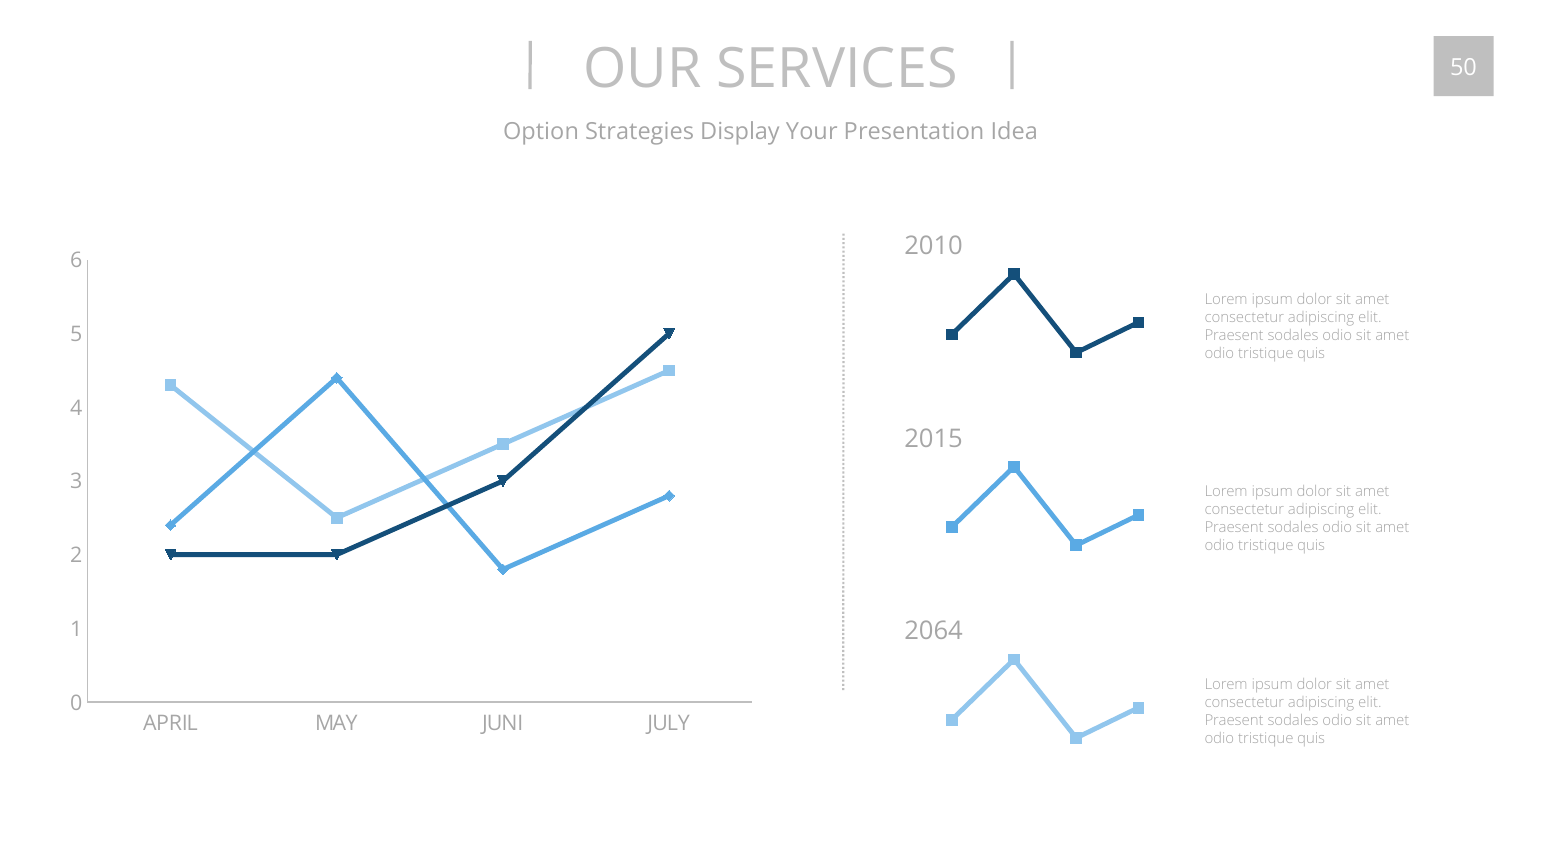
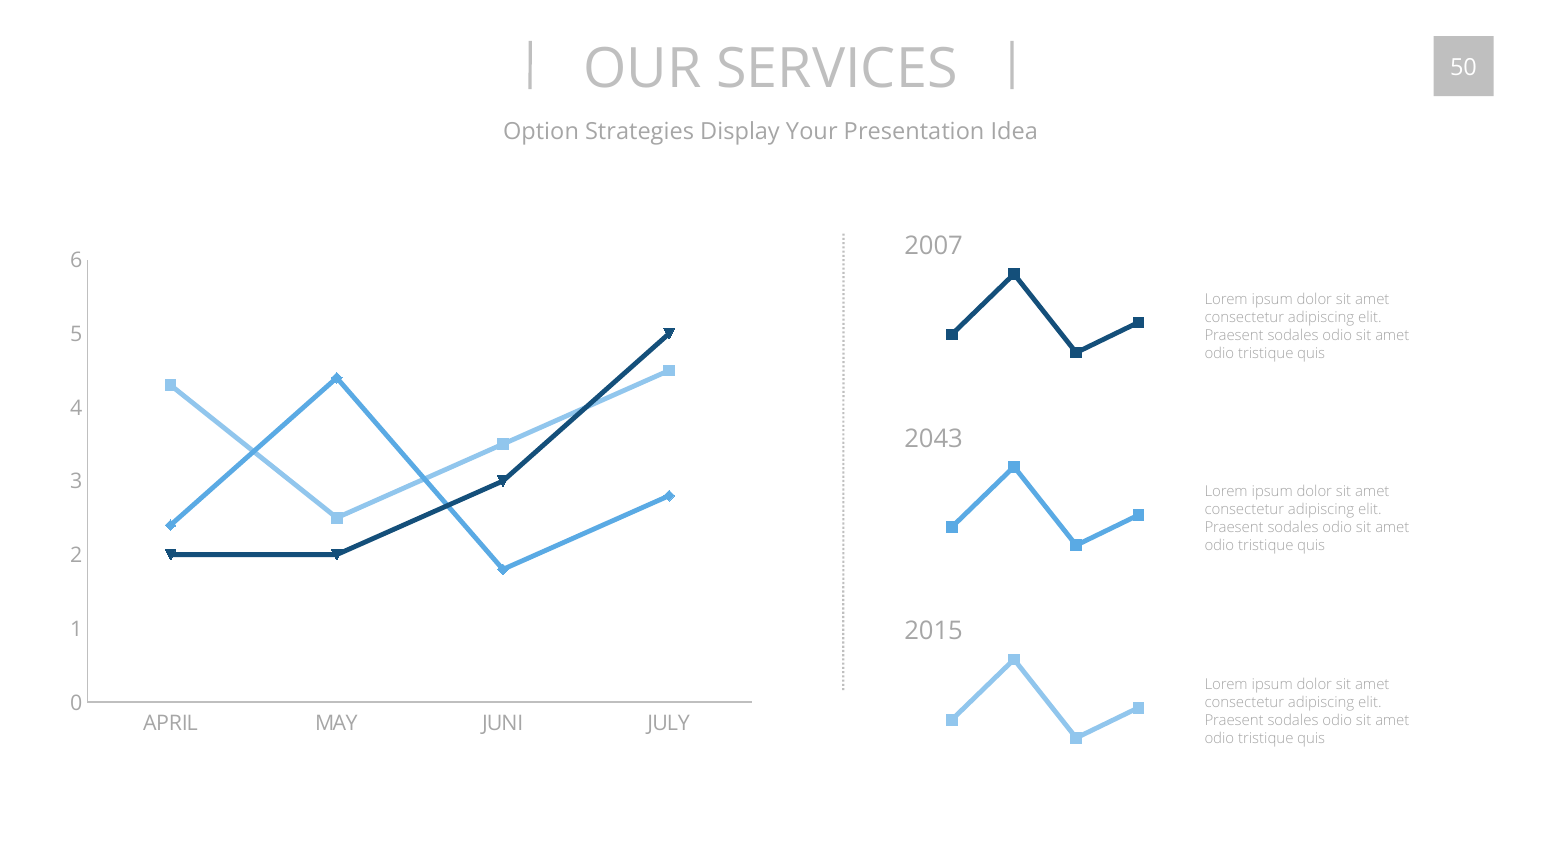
2010: 2010 -> 2007
2015: 2015 -> 2043
2064: 2064 -> 2015
